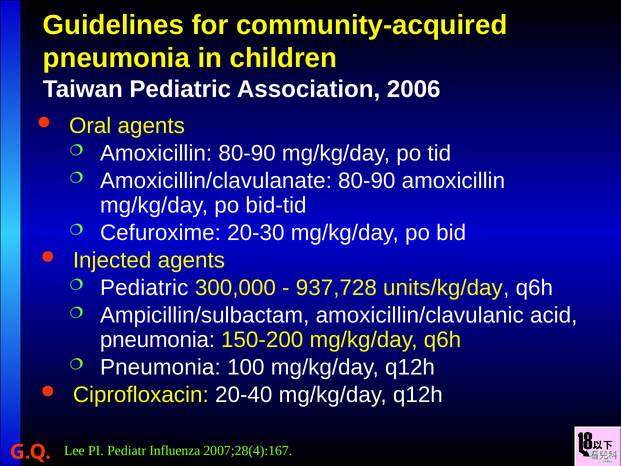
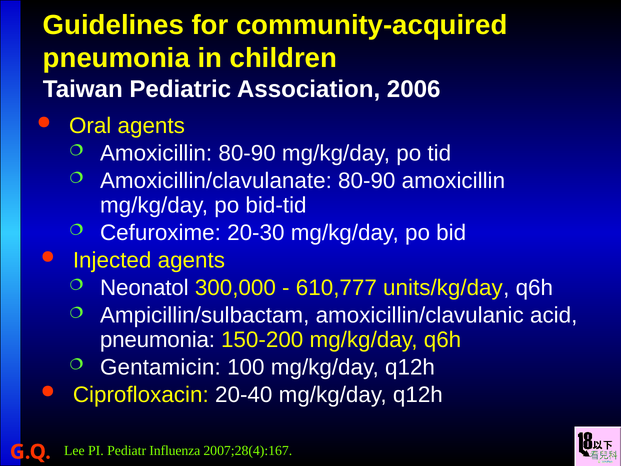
Pediatric at (144, 288): Pediatric -> Neonatol
937,728: 937,728 -> 610,777
Pneumonia at (160, 367): Pneumonia -> Gentamicin
